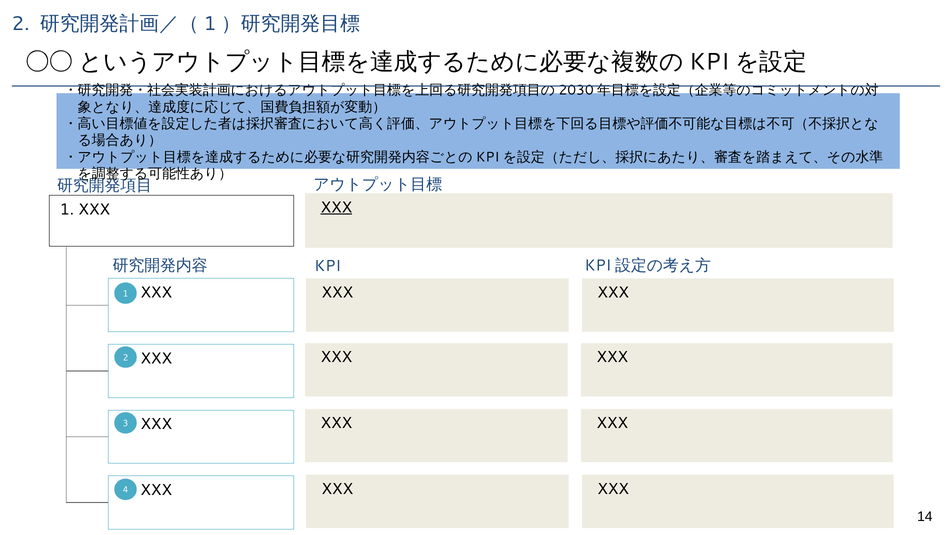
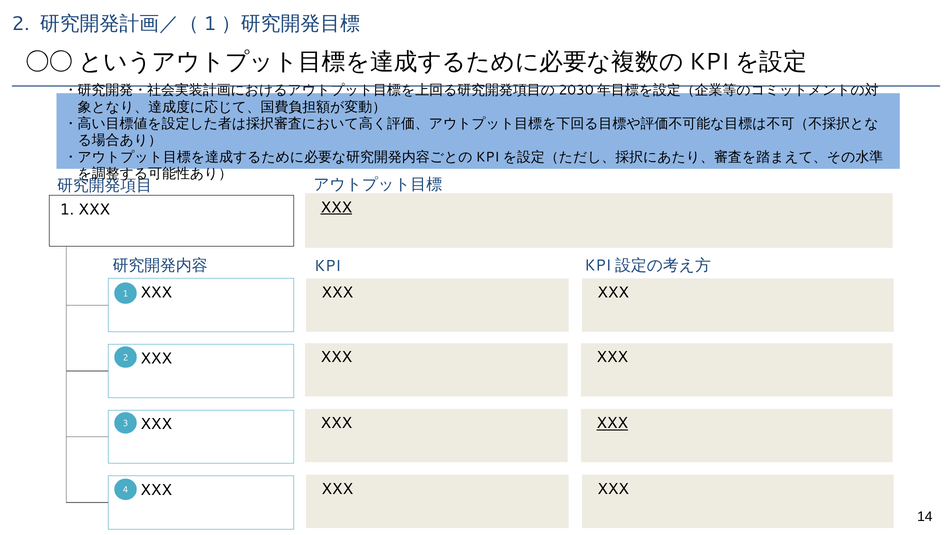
XXX at (612, 423) underline: none -> present
